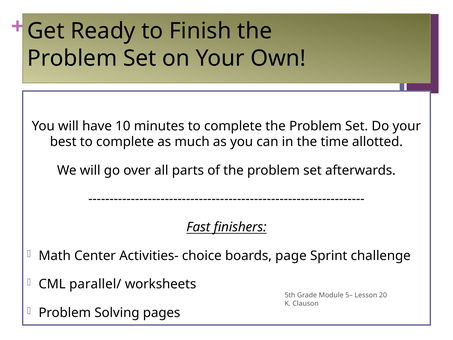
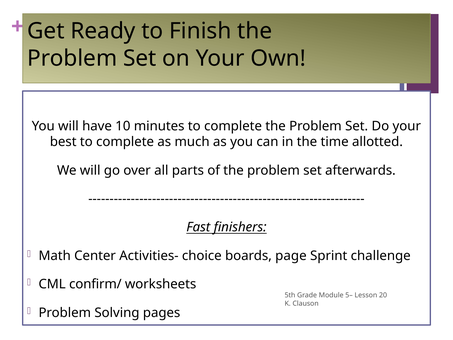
parallel/: parallel/ -> confirm/
